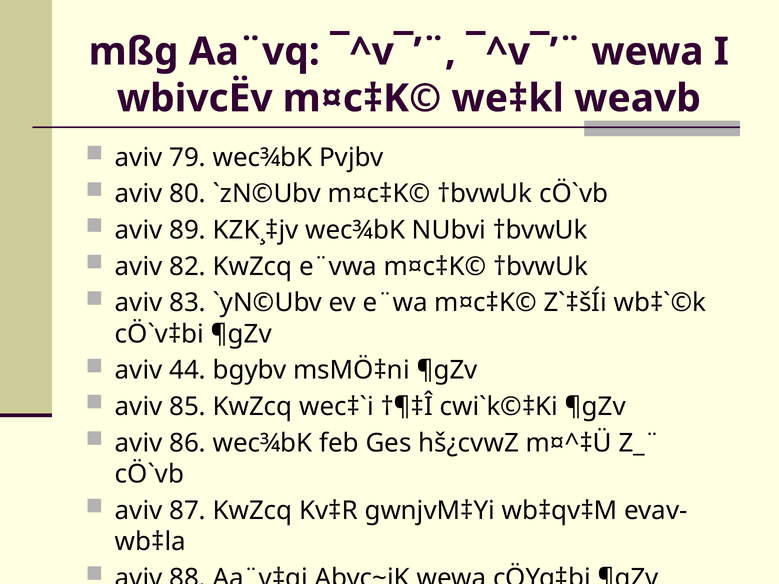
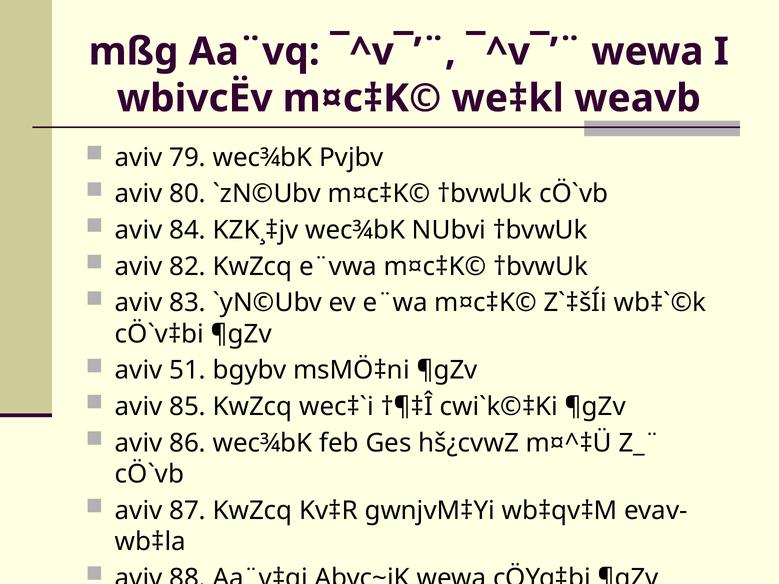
89: 89 -> 84
44: 44 -> 51
